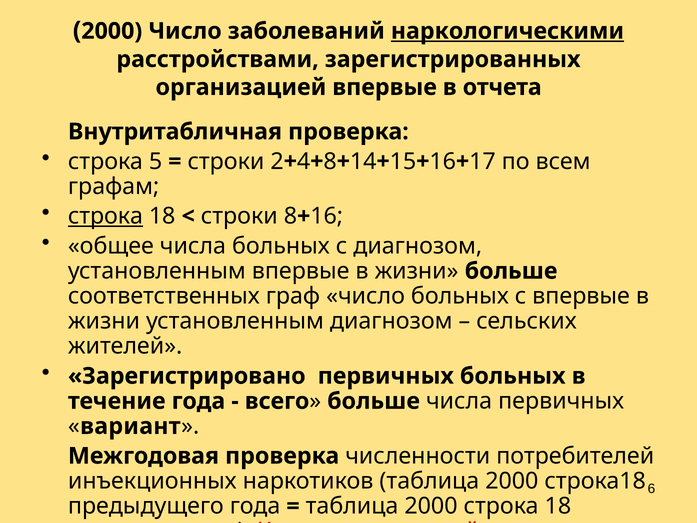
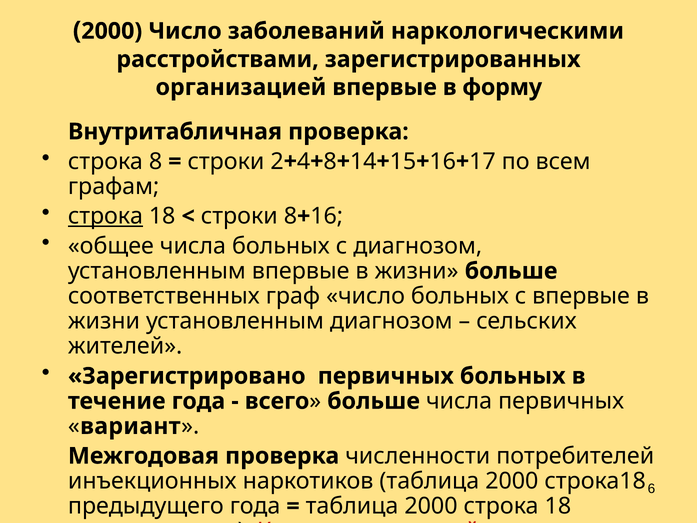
наркологическими underline: present -> none
отчета: отчета -> форму
строка 5: 5 -> 8
